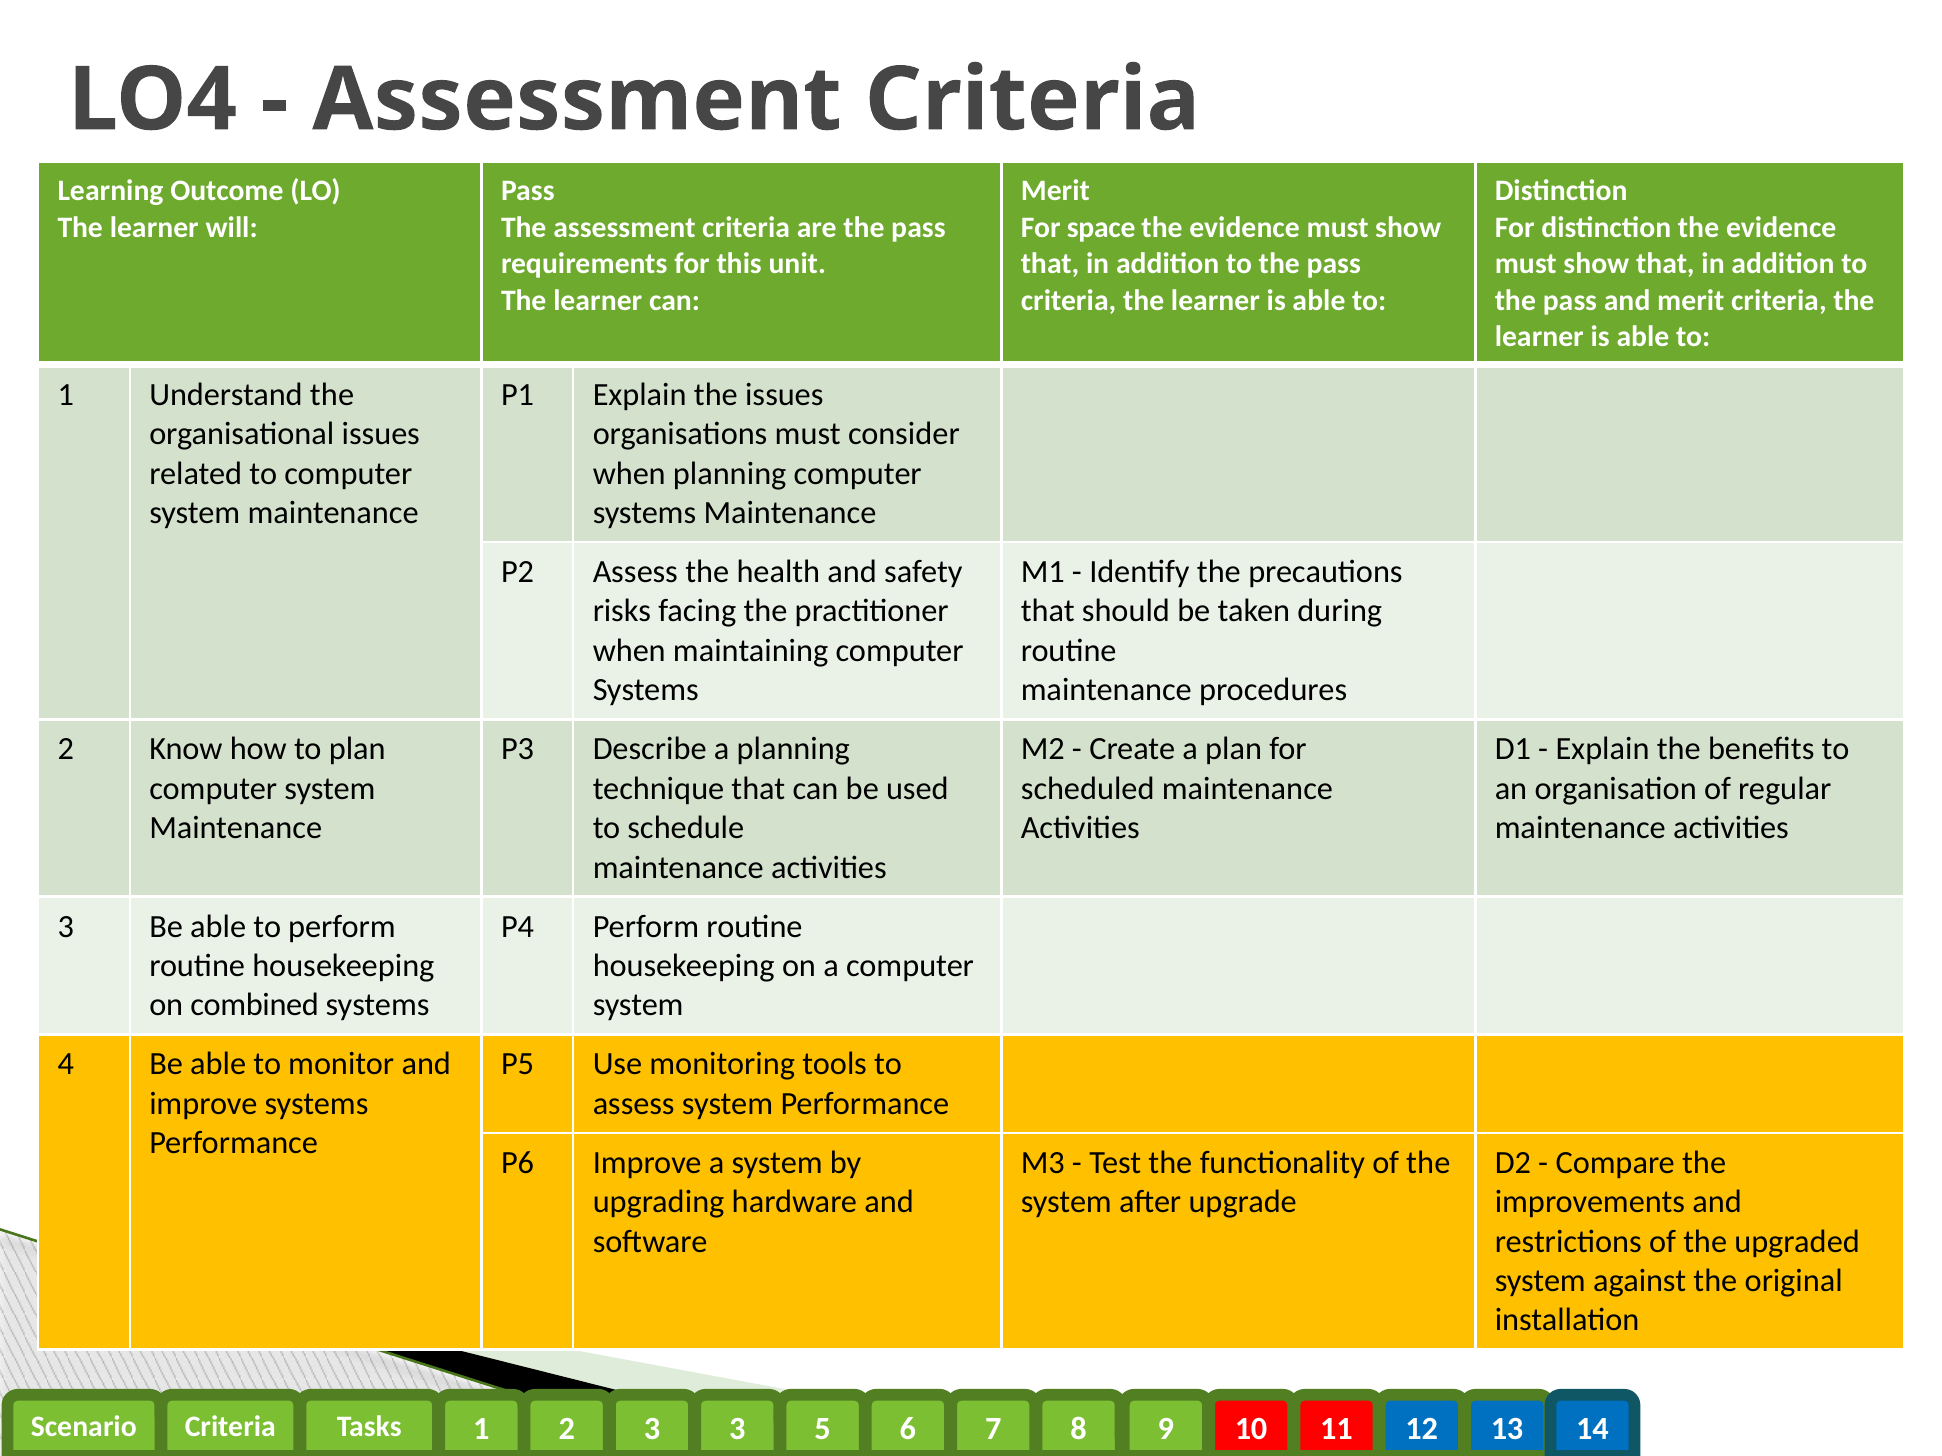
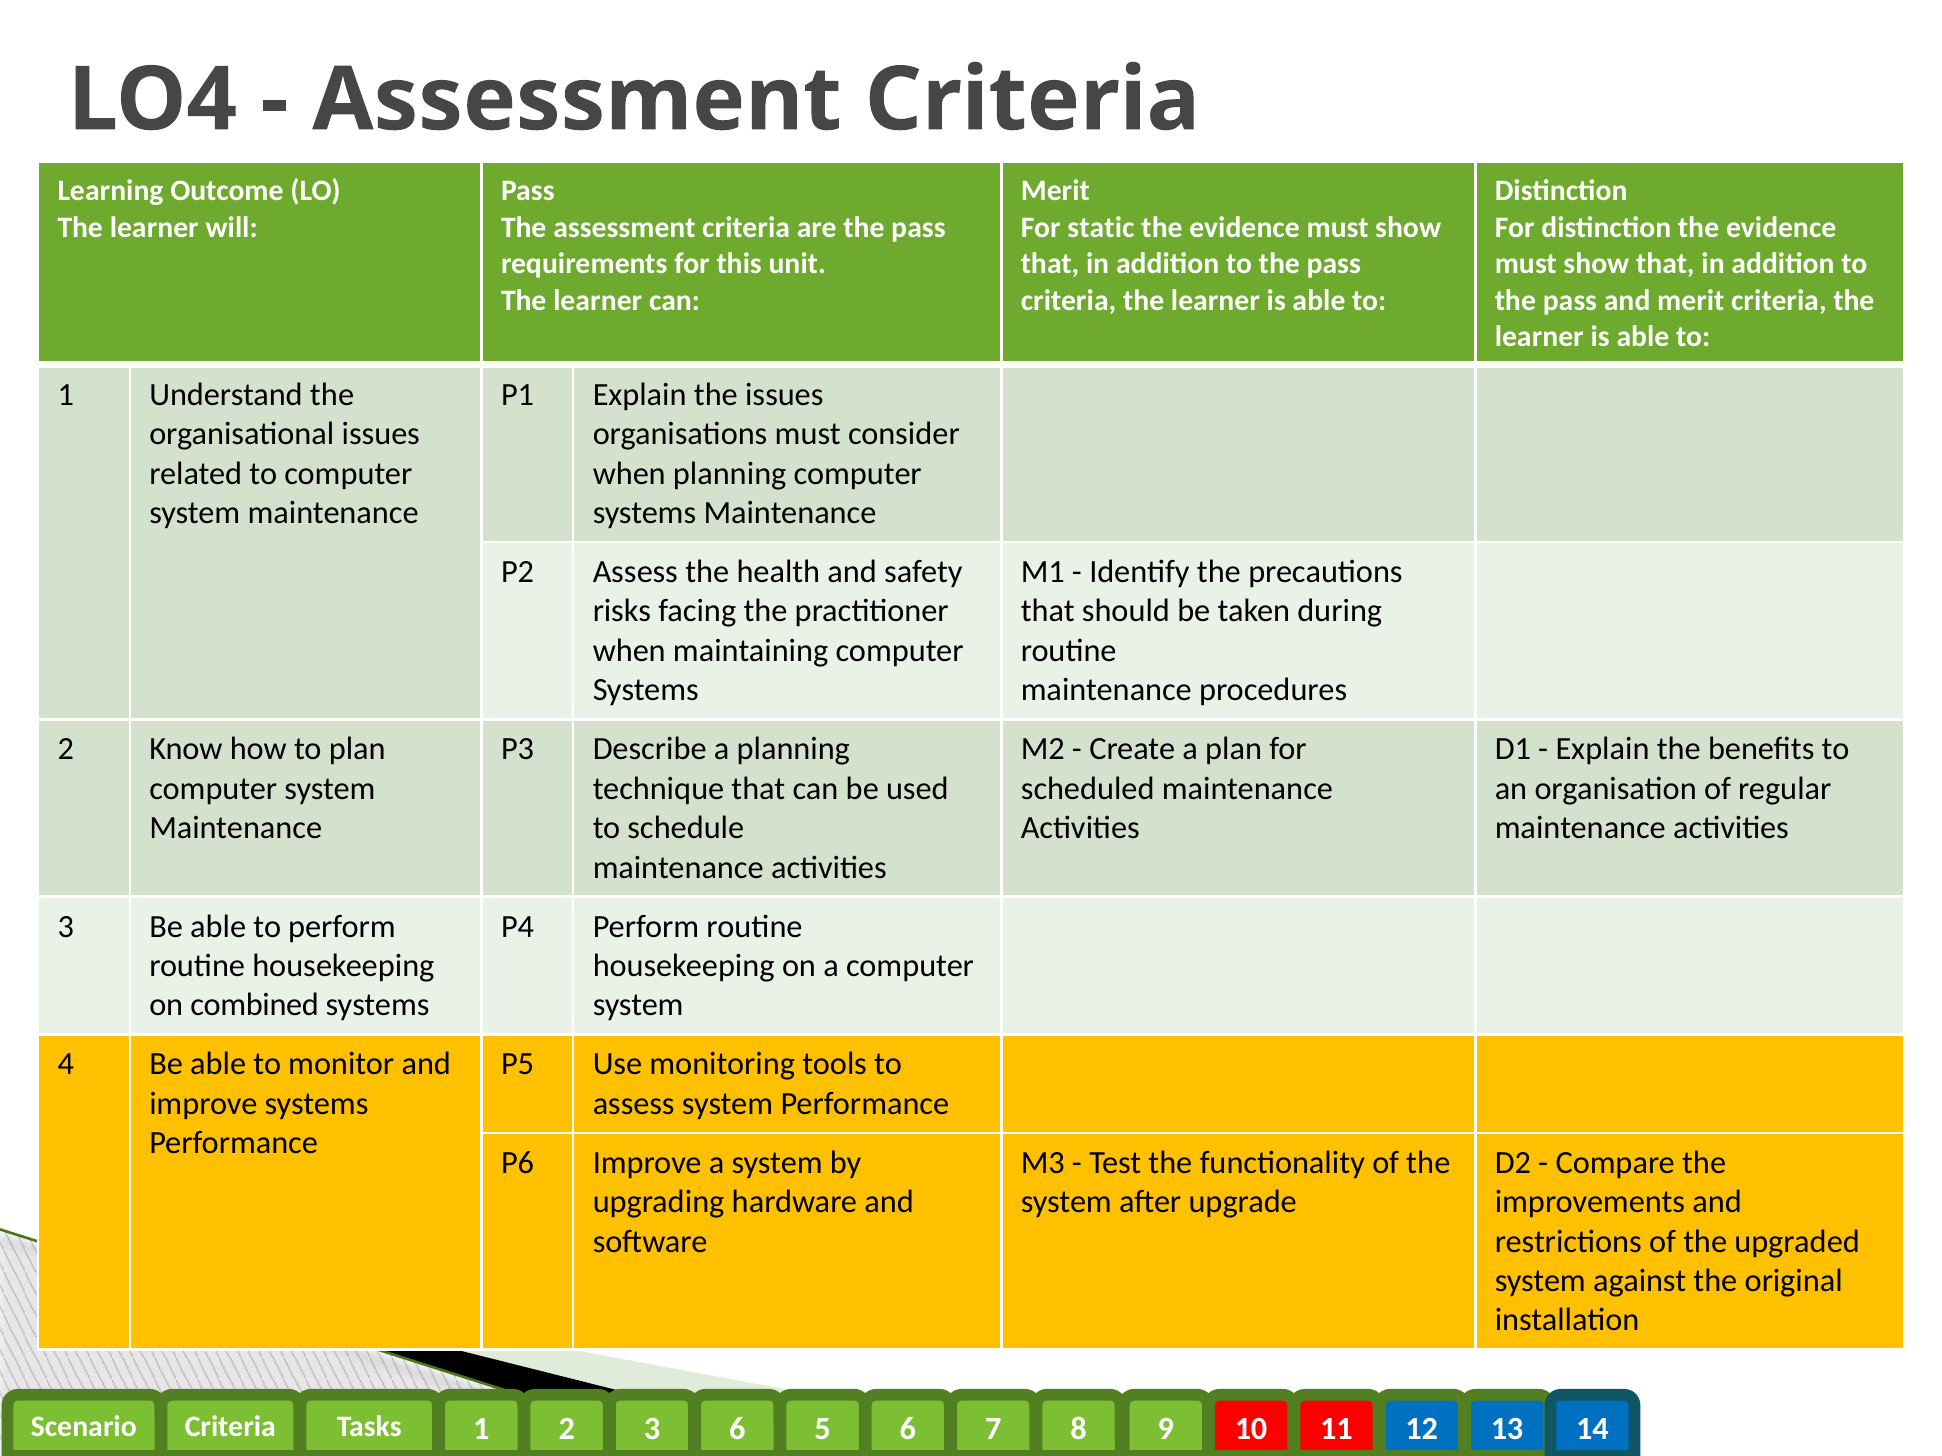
space: space -> static
3 3: 3 -> 6
